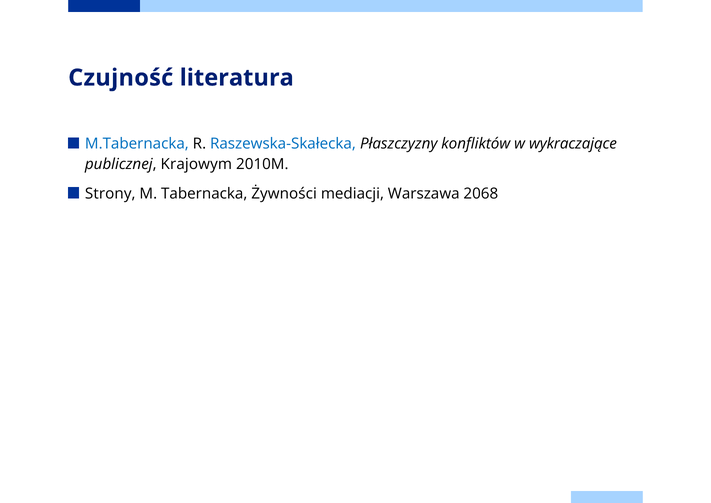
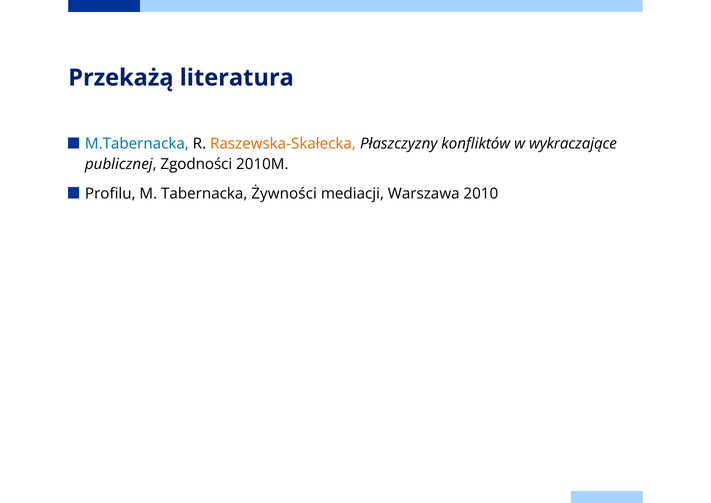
Czujność: Czujność -> Przekażą
Raszewska-Skałecka colour: blue -> orange
Krajowym: Krajowym -> Zgodności
Strony: Strony -> Profilu
2068: 2068 -> 2010
